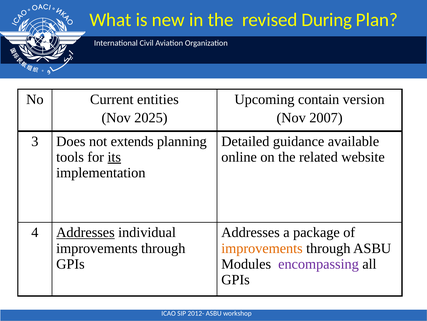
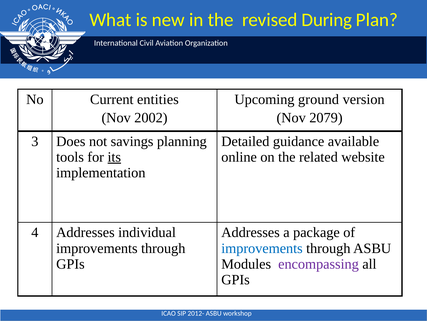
contain: contain -> ground
2025: 2025 -> 2002
2007: 2007 -> 2079
extends: extends -> savings
Addresses at (85, 232) underline: present -> none
improvements at (262, 248) colour: orange -> blue
